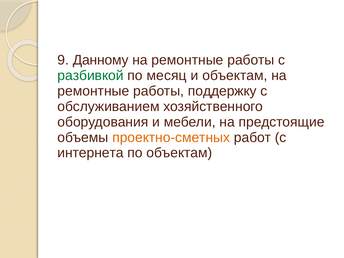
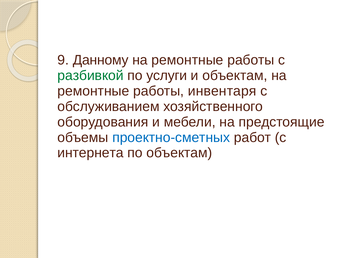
месяц: месяц -> услуги
поддержку: поддержку -> инвентаря
проектно-сметных colour: orange -> blue
